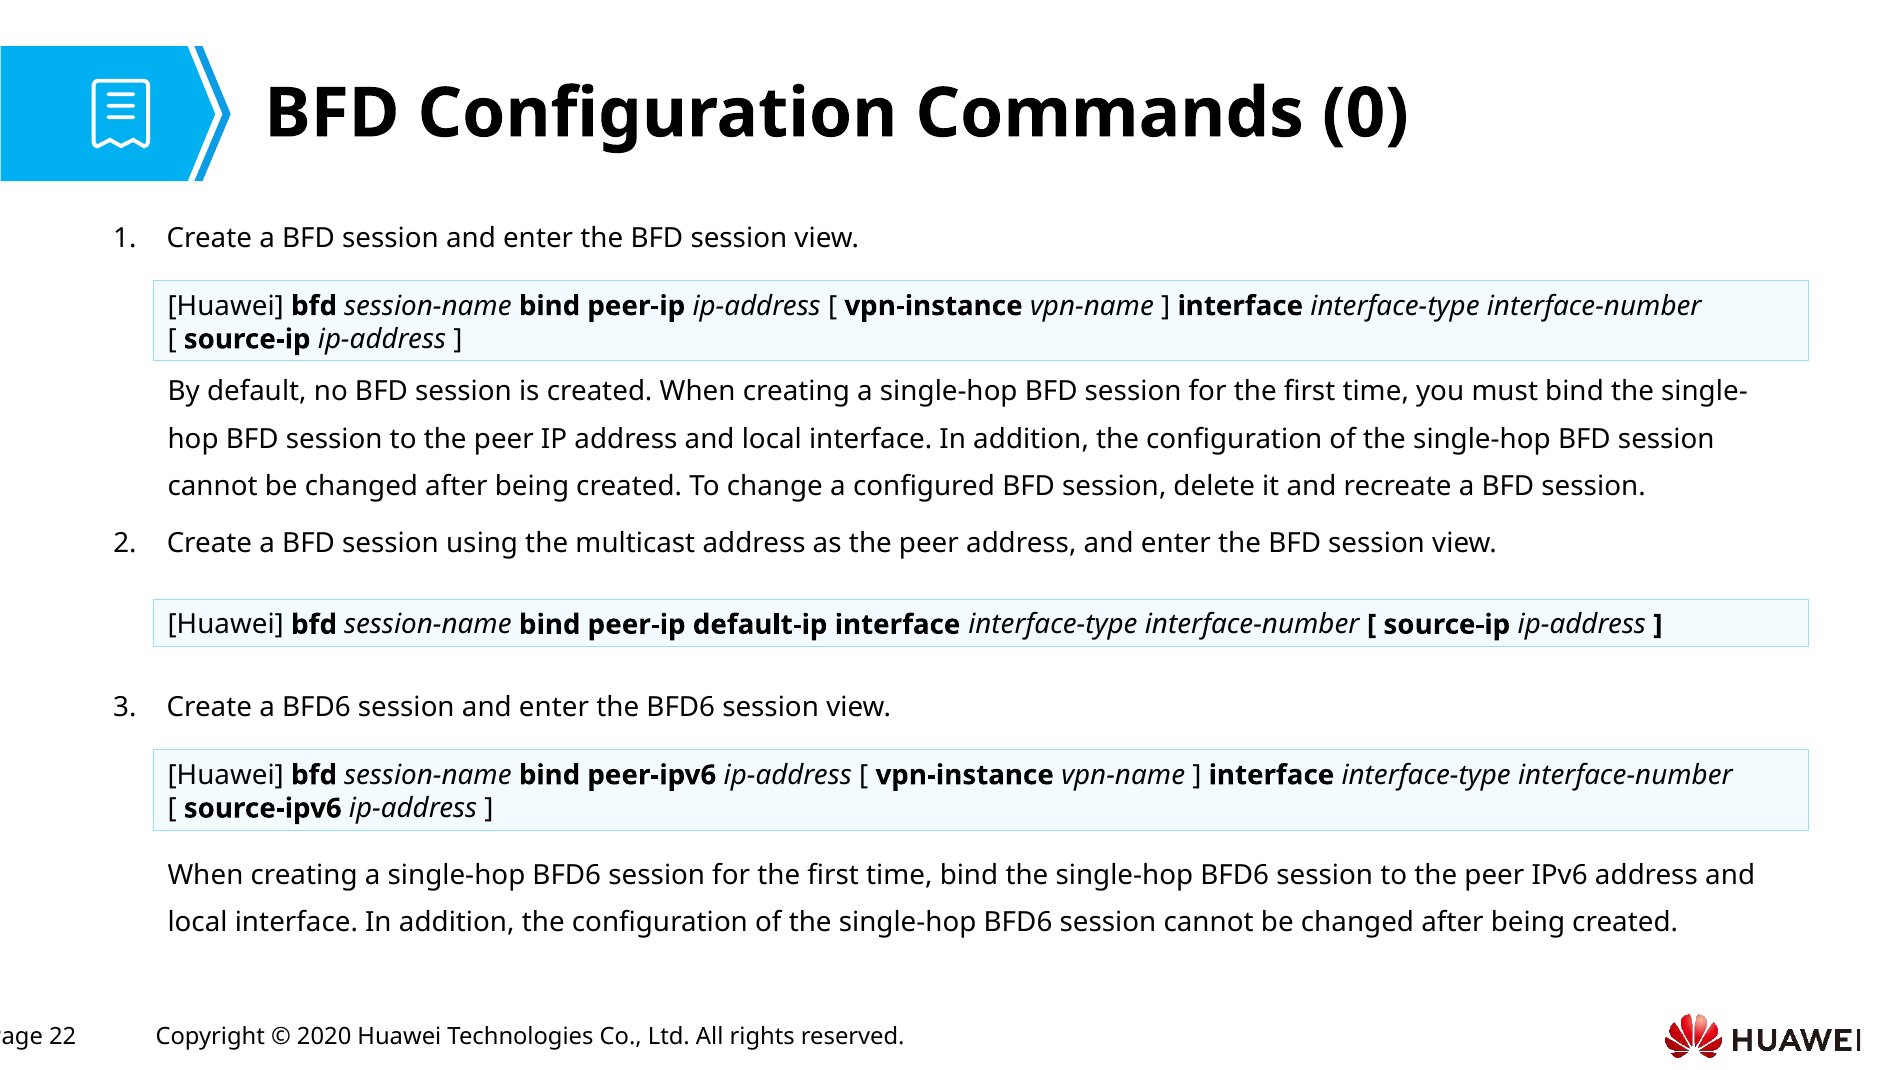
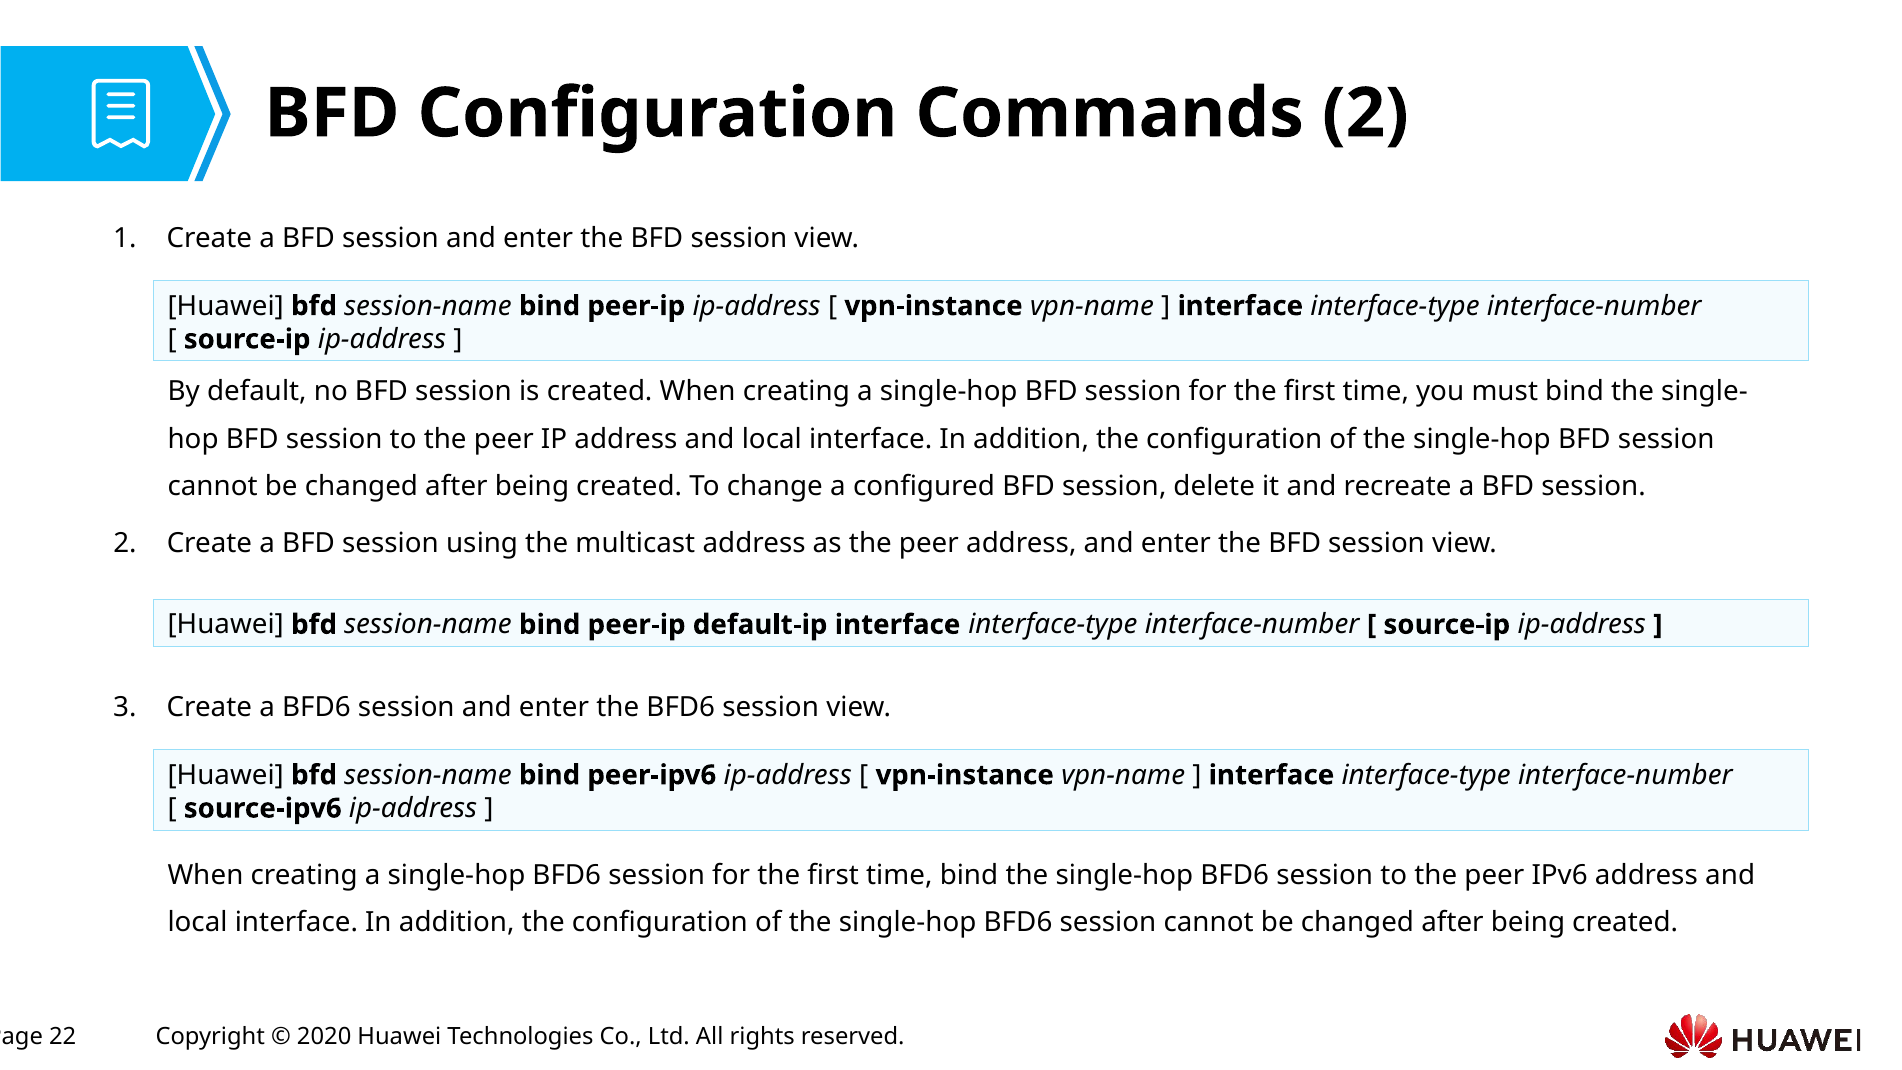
Commands 0: 0 -> 2
